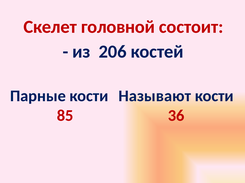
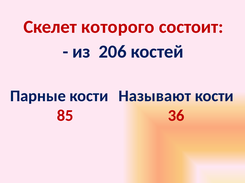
головной: головной -> которого
